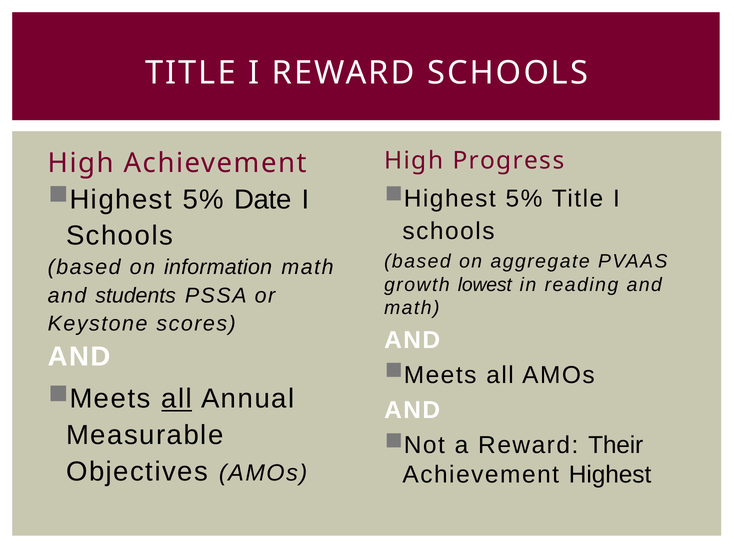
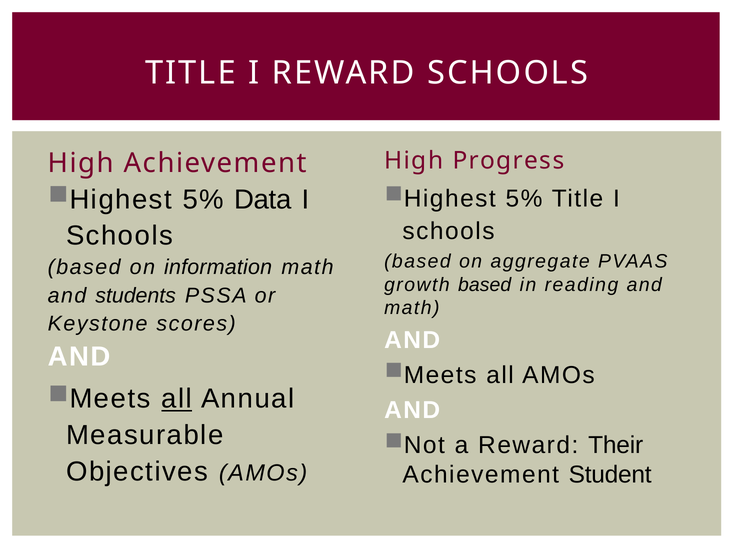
Date: Date -> Data
growth lowest: lowest -> based
Highest: Highest -> Student
